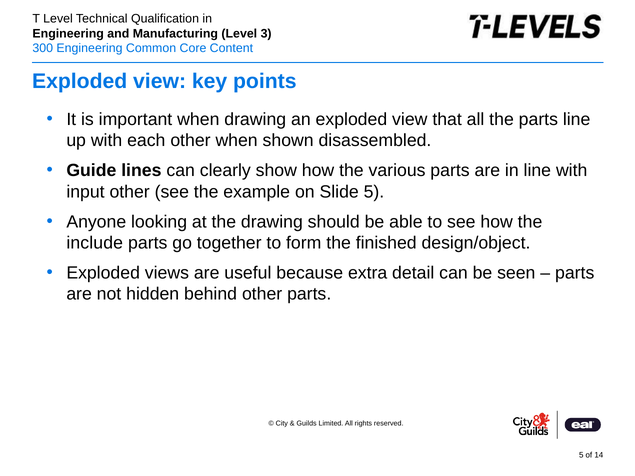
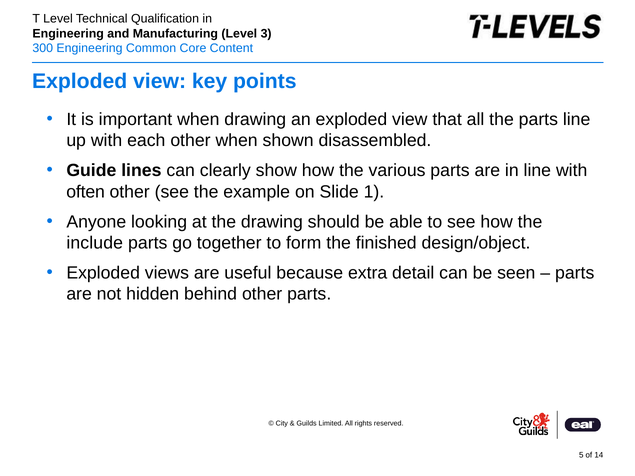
input: input -> often
Slide 5: 5 -> 1
